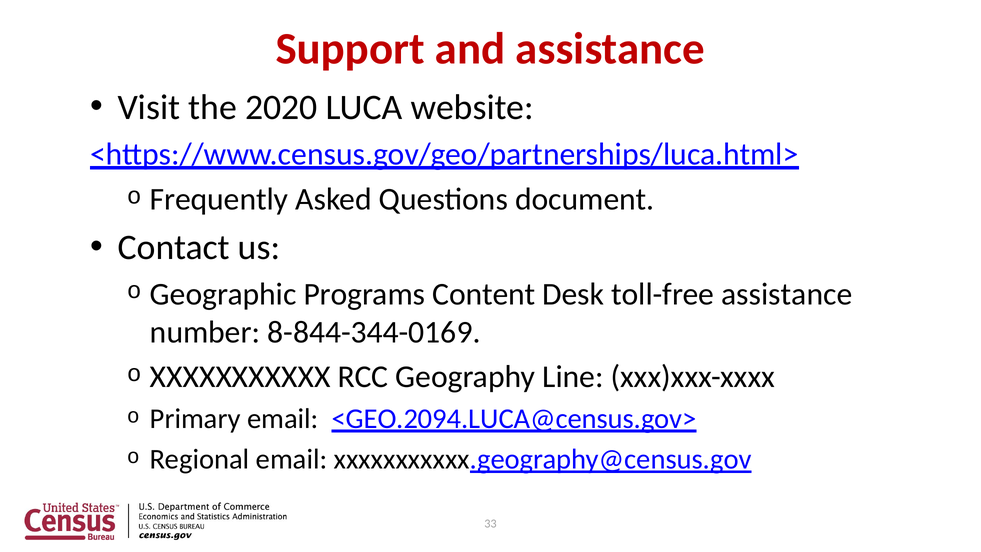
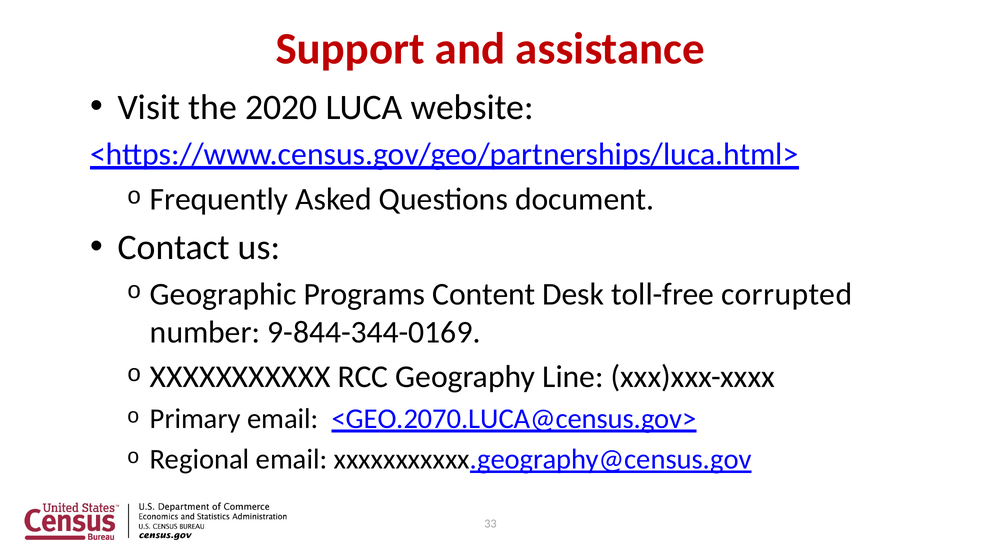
toll-free assistance: assistance -> corrupted
8-844-344-0169: 8-844-344-0169 -> 9-844-344-0169
<GEO.2094.LUCA@census.gov>: <GEO.2094.LUCA@census.gov> -> <GEO.2070.LUCA@census.gov>
